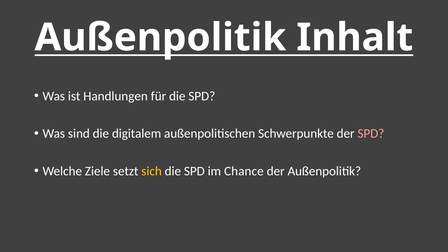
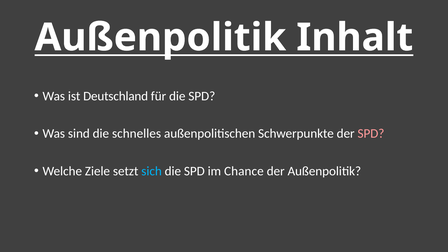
Handlungen: Handlungen -> Deutschland
digitalem: digitalem -> schnelles
sich colour: yellow -> light blue
